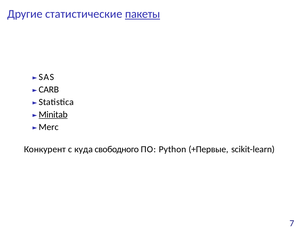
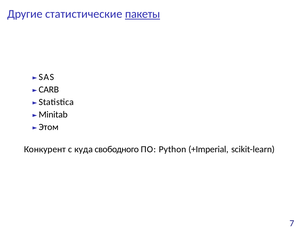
Minitab underline: present -> none
Merc: Merc -> Этом
+Первые: +Первые -> +Imperial
